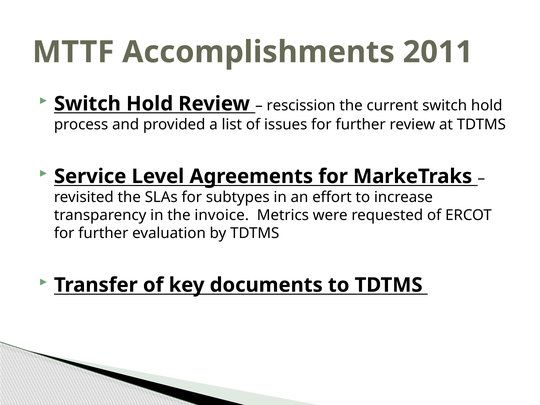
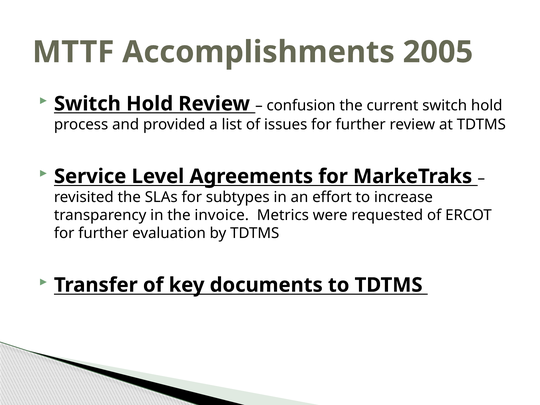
2011: 2011 -> 2005
rescission: rescission -> confusion
